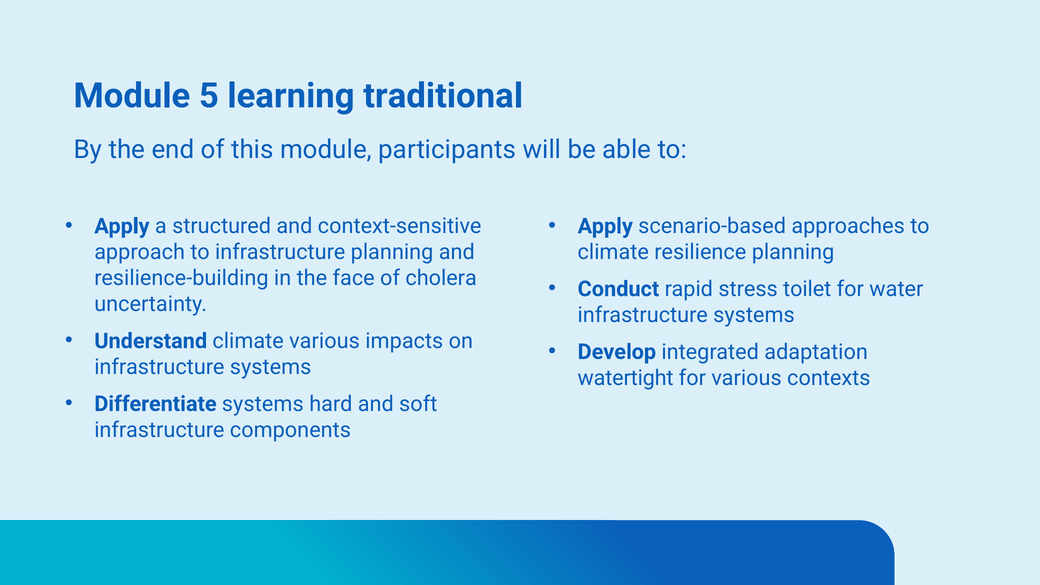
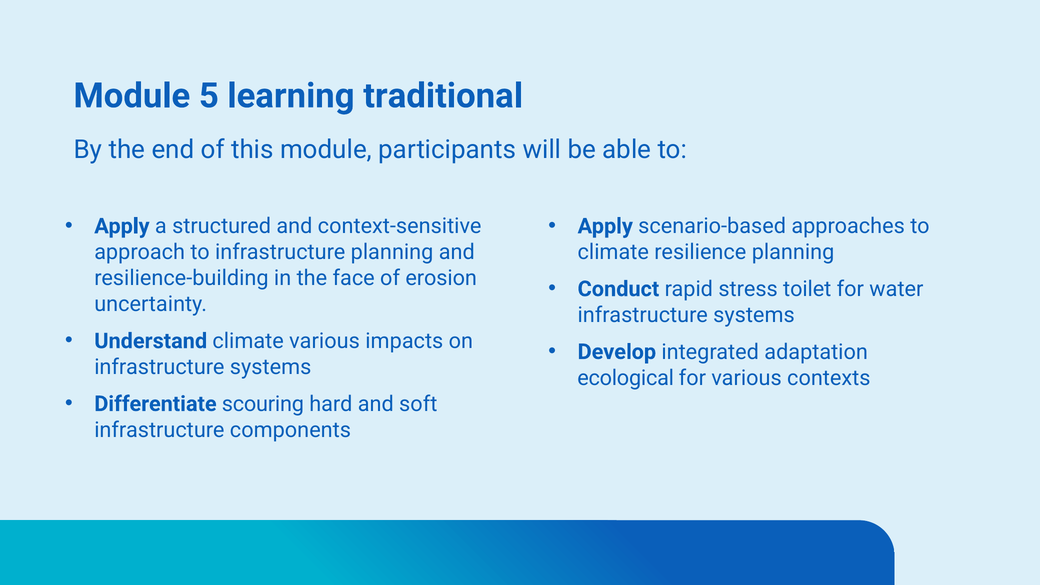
cholera: cholera -> erosion
watertight: watertight -> ecological
Differentiate systems: systems -> scouring
